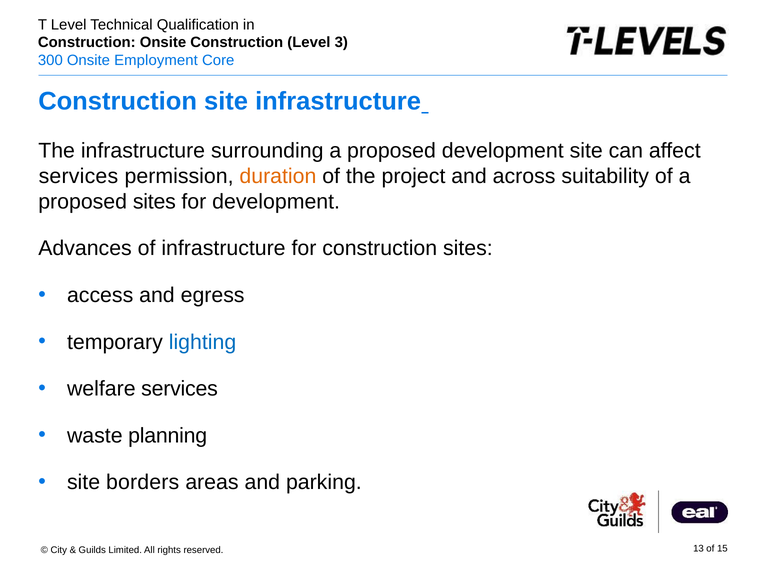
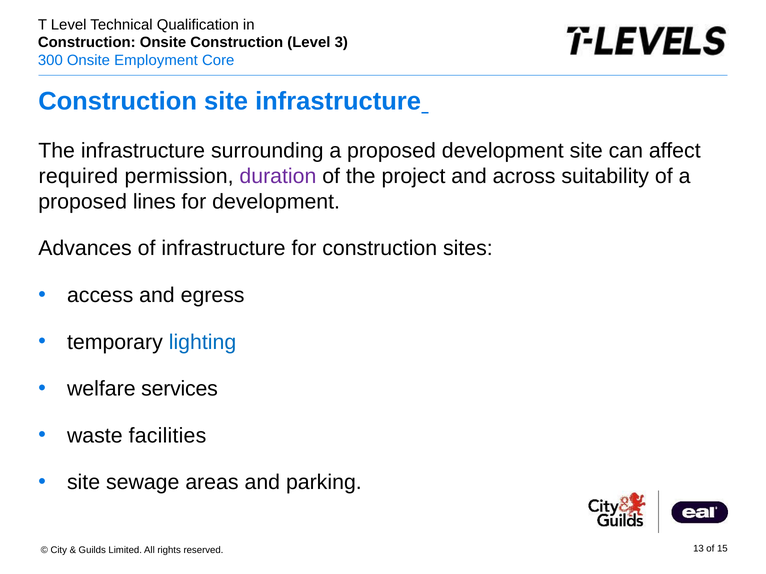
services at (78, 176): services -> required
duration colour: orange -> purple
proposed sites: sites -> lines
planning: planning -> facilities
borders: borders -> sewage
